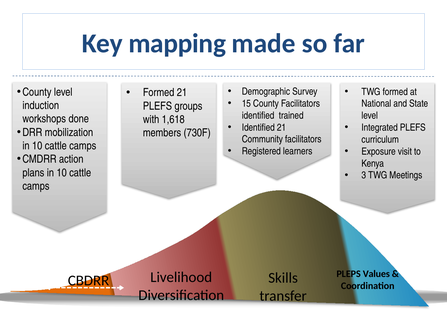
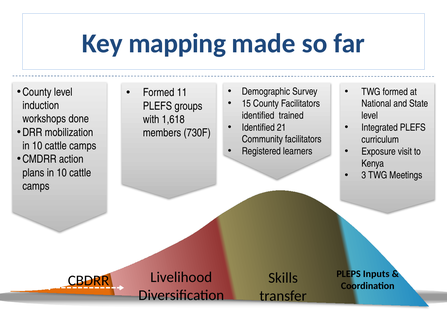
Formed 21: 21 -> 11
Values: Values -> Inputs
